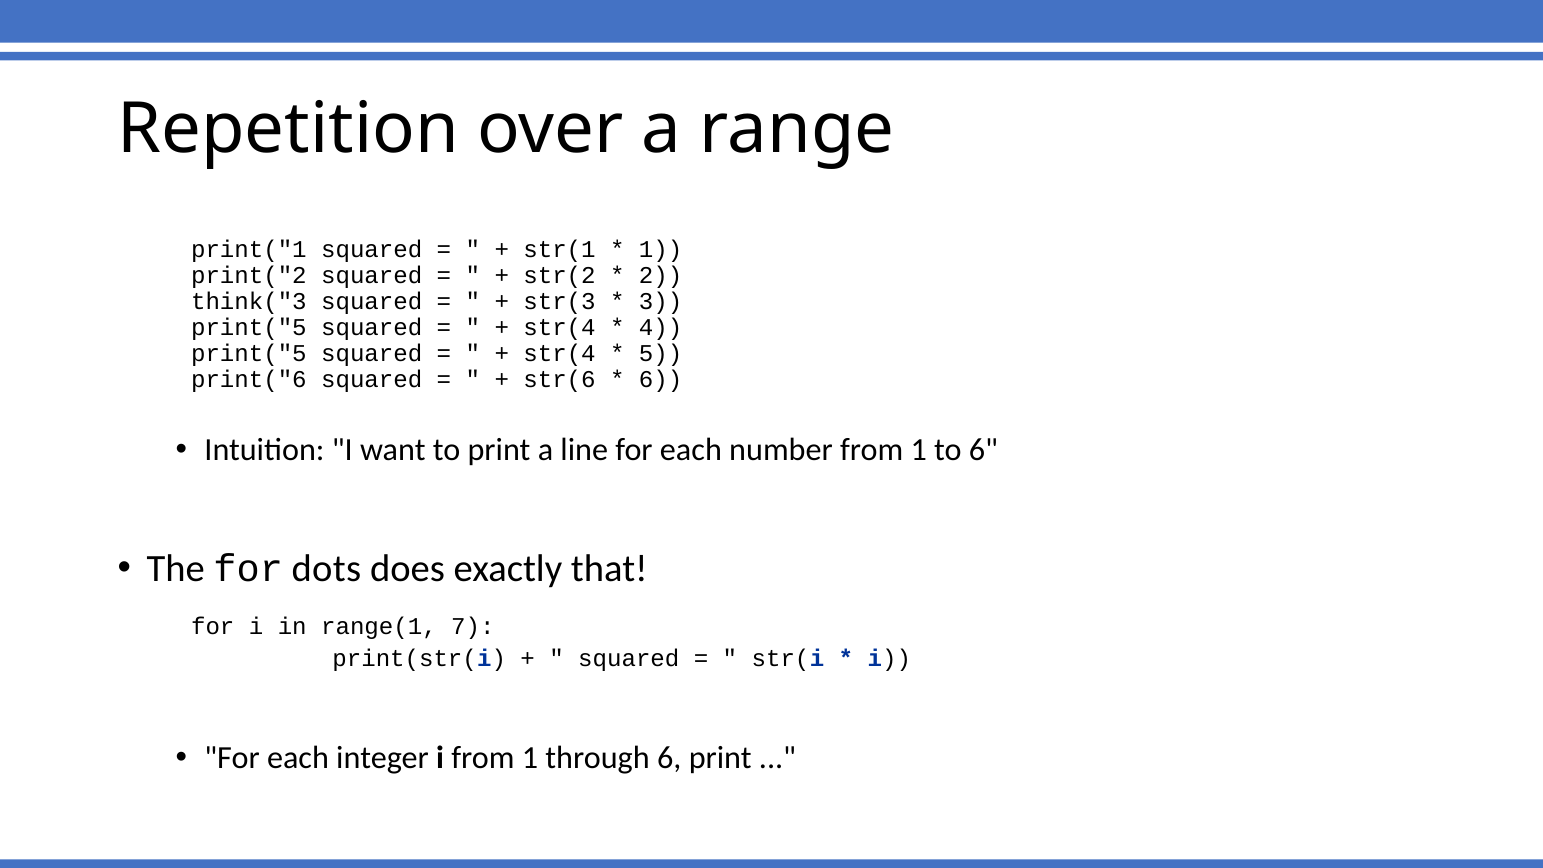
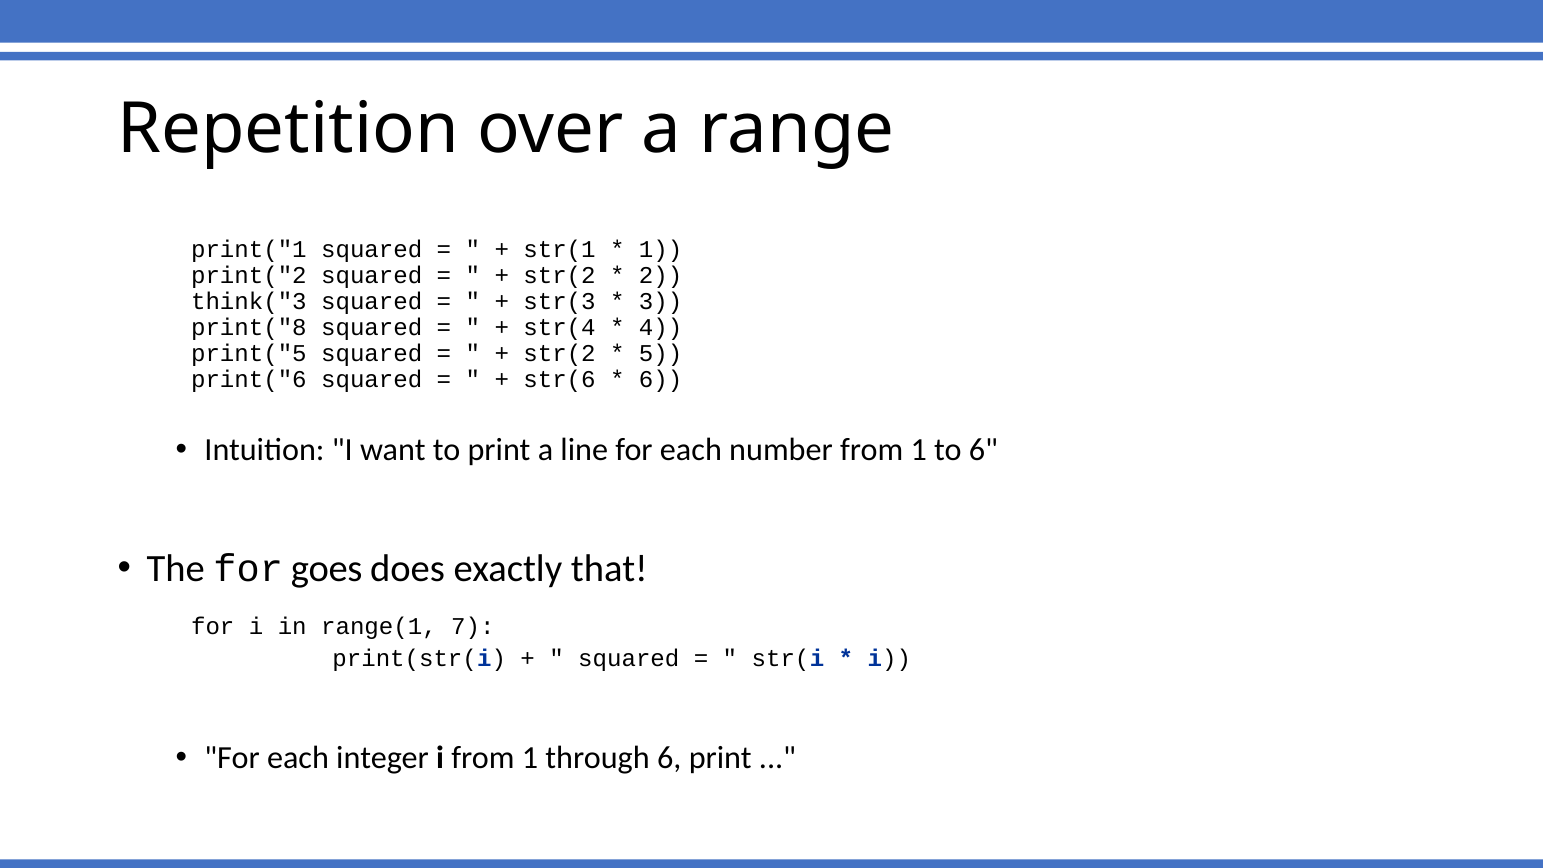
print("5 at (249, 328): print("5 -> print("8
str(4 at (560, 354): str(4 -> str(2
dots: dots -> goes
